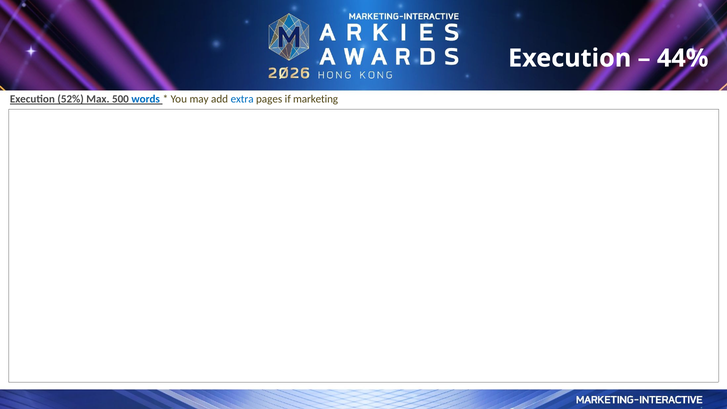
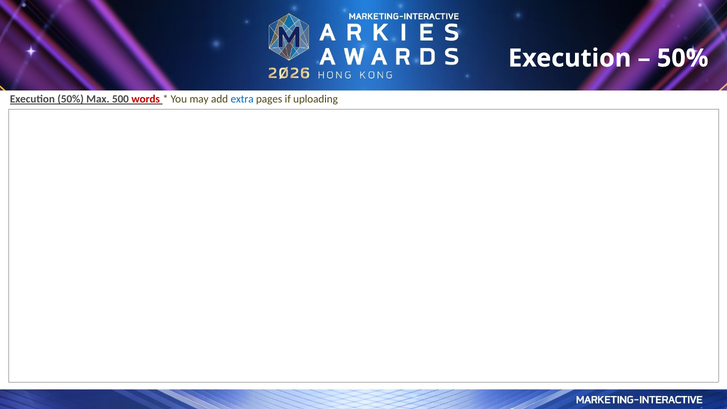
44% at (683, 58): 44% -> 50%
Execution 52%: 52% -> 50%
words colour: blue -> red
marketing: marketing -> uploading
